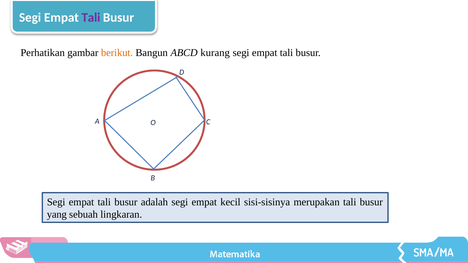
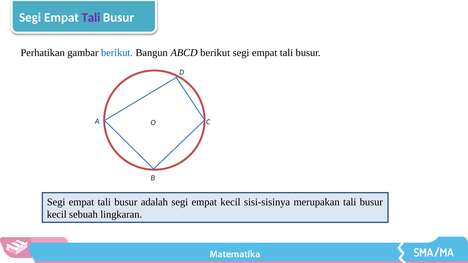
berikut at (117, 53) colour: orange -> blue
ABCD kurang: kurang -> berikut
yang at (57, 215): yang -> kecil
